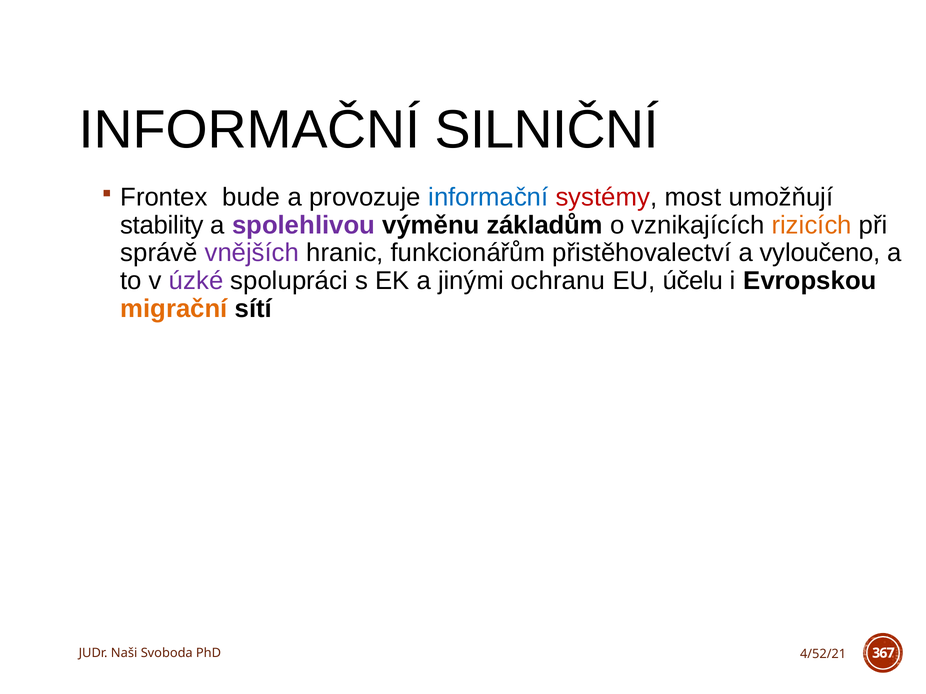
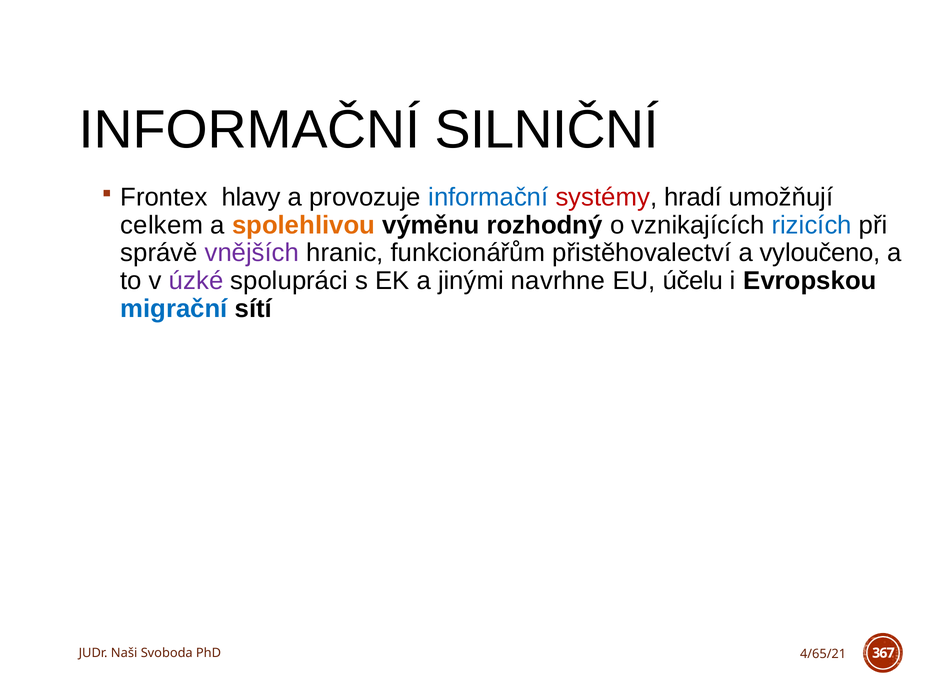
bude: bude -> hlavy
most: most -> hradí
stability: stability -> celkem
spolehlivou colour: purple -> orange
základům: základům -> rozhodný
rizicích colour: orange -> blue
ochranu: ochranu -> navrhne
migrační colour: orange -> blue
4/52/21: 4/52/21 -> 4/65/21
